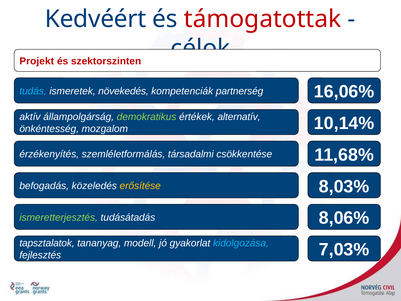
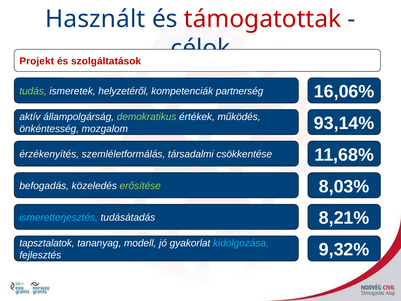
Kedvéért: Kedvéért -> Használt
szektorszinten: szektorszinten -> szolgáltatások
tudás colour: light blue -> light green
növekedés: növekedés -> helyzetéről
alternatív: alternatív -> működés
10,14%: 10,14% -> 93,14%
erősítése colour: yellow -> light green
ismeretterjesztés colour: light green -> light blue
8,06%: 8,06% -> 8,21%
7,03%: 7,03% -> 9,32%
